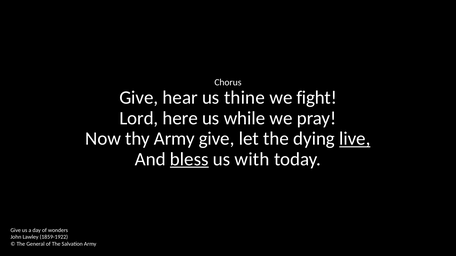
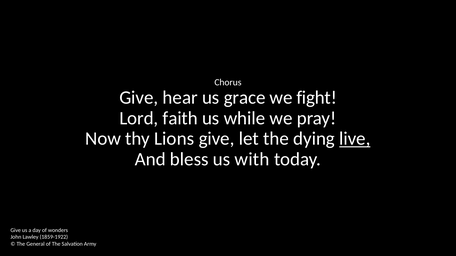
thine: thine -> grace
here: here -> faith
thy Army: Army -> Lions
bless underline: present -> none
